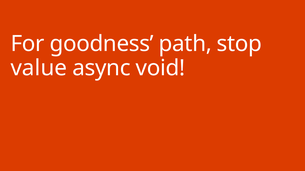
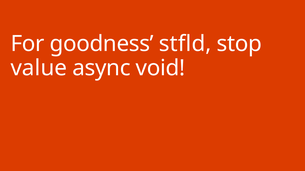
path: path -> stfld
